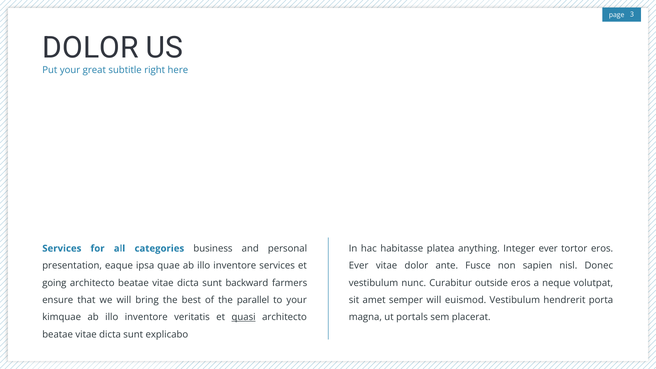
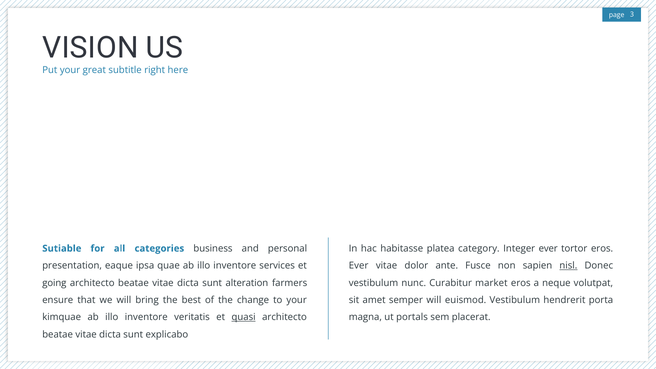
DOLOR at (90, 48): DOLOR -> VISION
Services at (62, 248): Services -> Sutiable
anything: anything -> category
nisl underline: none -> present
backward: backward -> alteration
outside: outside -> market
parallel: parallel -> change
